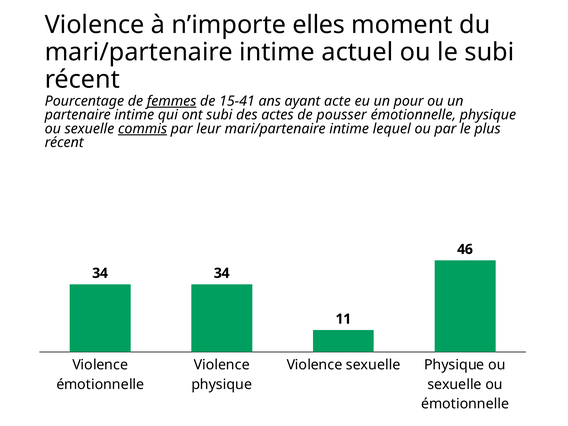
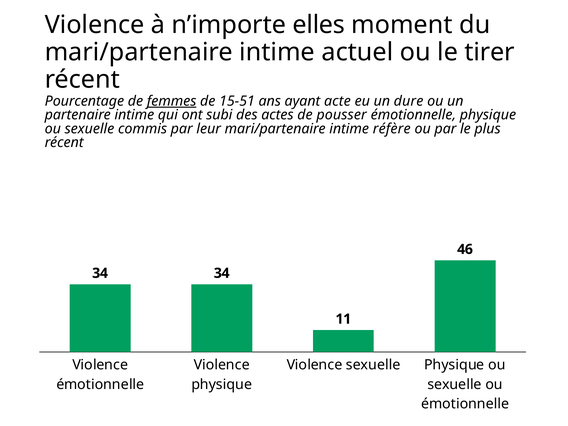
le subi: subi -> tirer
15-41: 15-41 -> 15-51
pour: pour -> dure
commis underline: present -> none
lequel: lequel -> réfère
